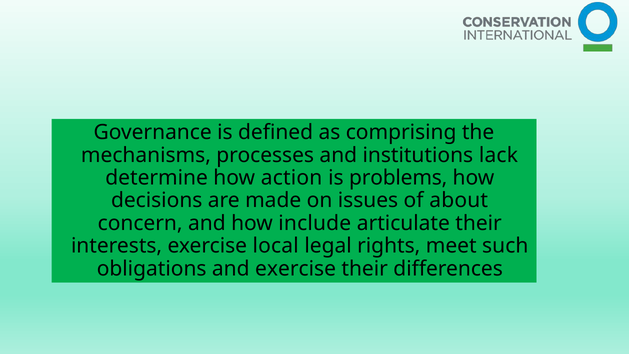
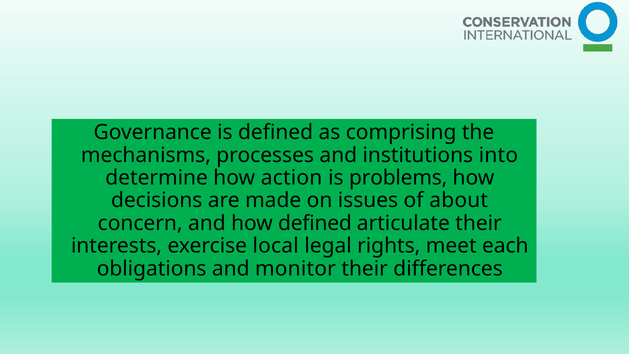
lack: lack -> into
how include: include -> defined
such: such -> each
and exercise: exercise -> monitor
